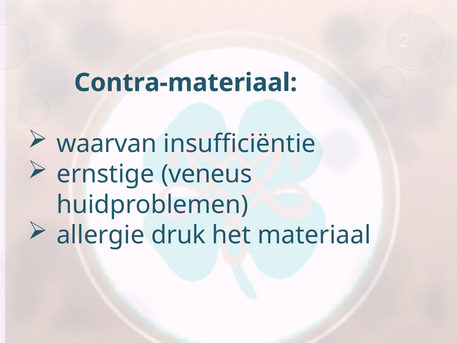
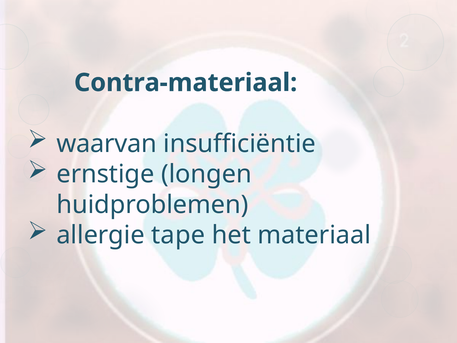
veneus: veneus -> longen
druk: druk -> tape
